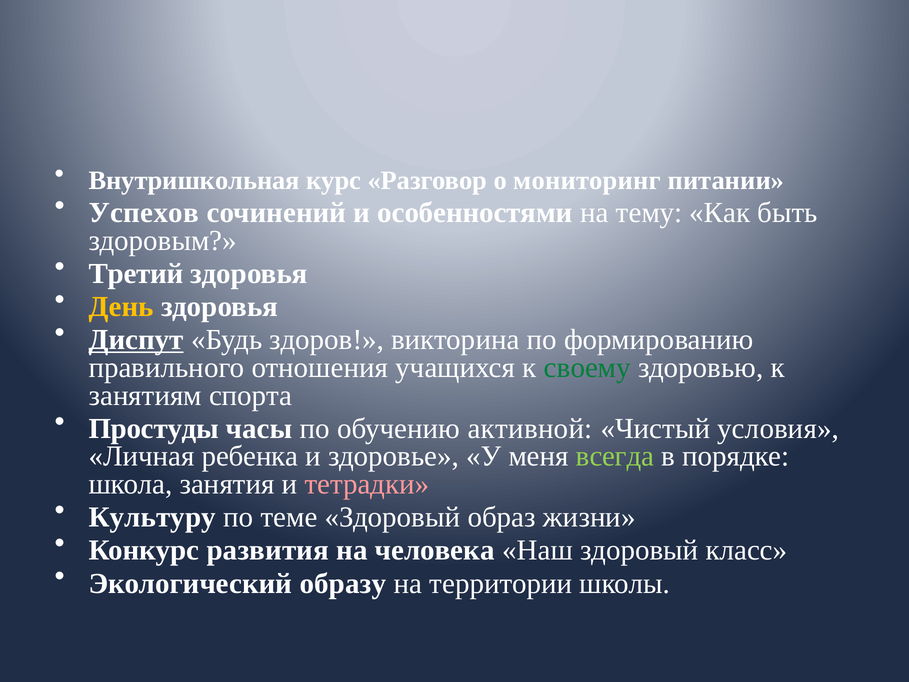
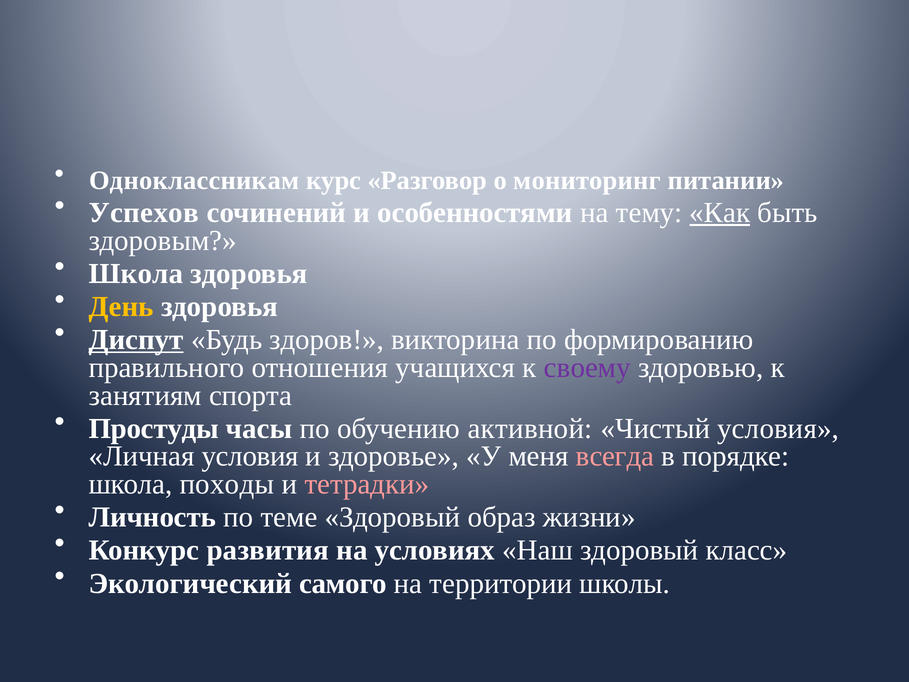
Внутришкольная: Внутришкольная -> Одноклассникам
Как underline: none -> present
Третий at (136, 273): Третий -> Школа
своему colour: green -> purple
Личная ребенка: ребенка -> условия
всегда colour: light green -> pink
занятия: занятия -> походы
Культуру: Культуру -> Личность
человека: человека -> условиях
образу: образу -> самого
